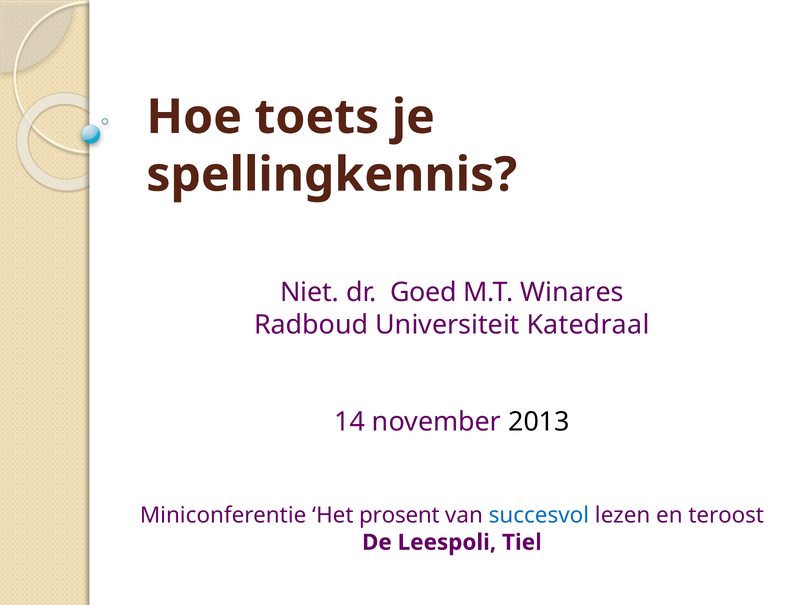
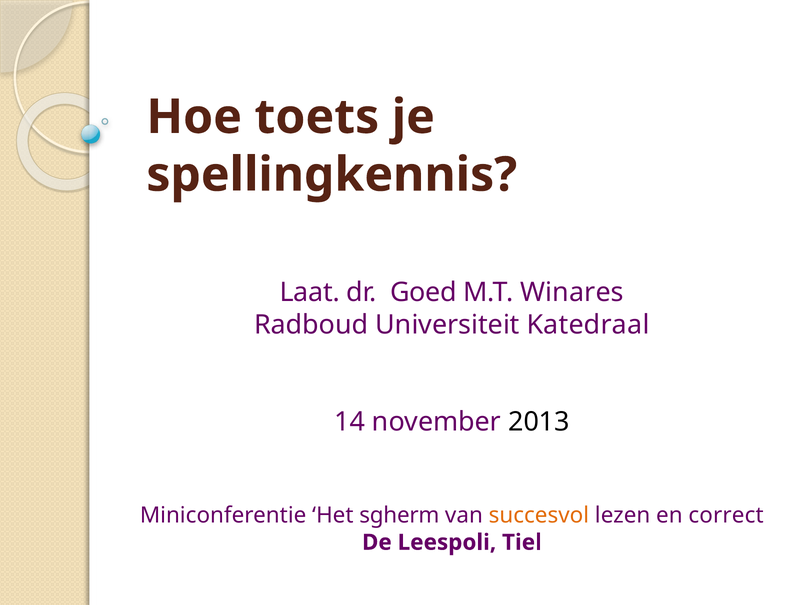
Niet: Niet -> Laat
prosent: prosent -> sgherm
succesvol colour: blue -> orange
teroost: teroost -> correct
